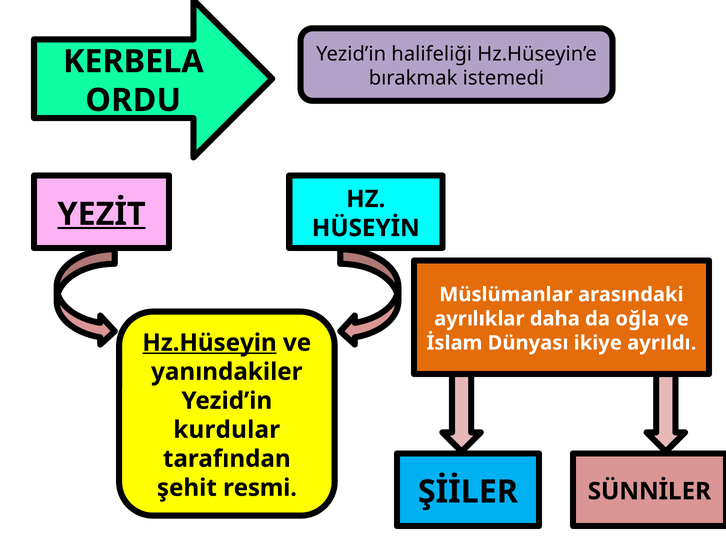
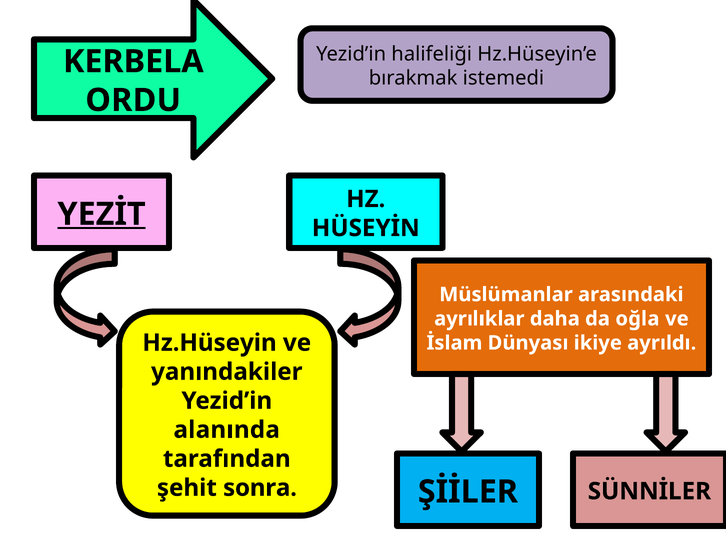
Hz.Hüseyin underline: present -> none
kurdular: kurdular -> alanında
resmi: resmi -> sonra
